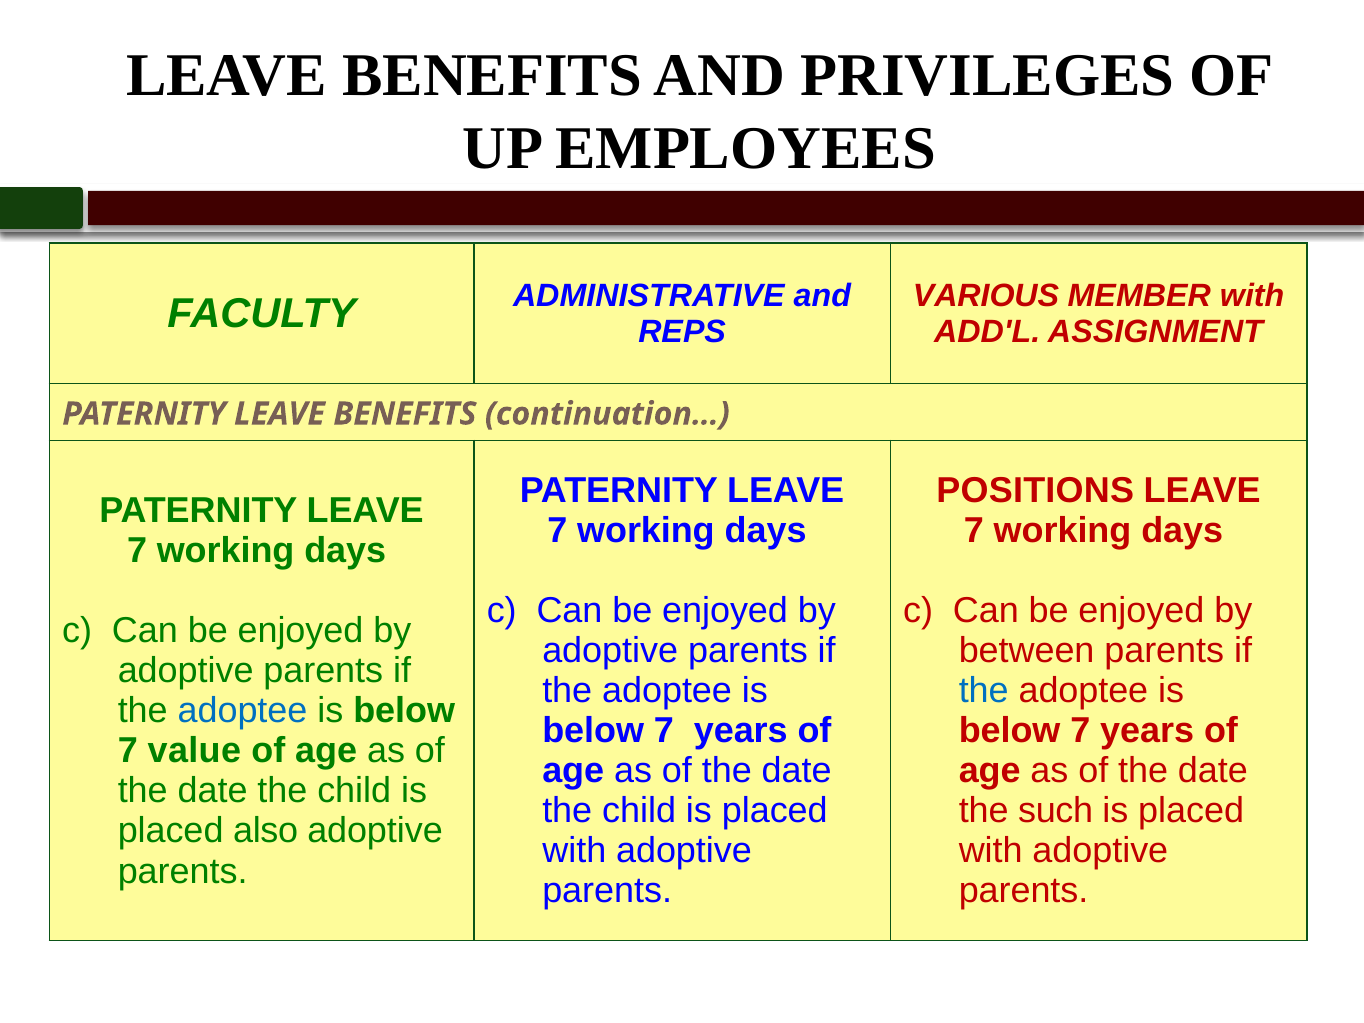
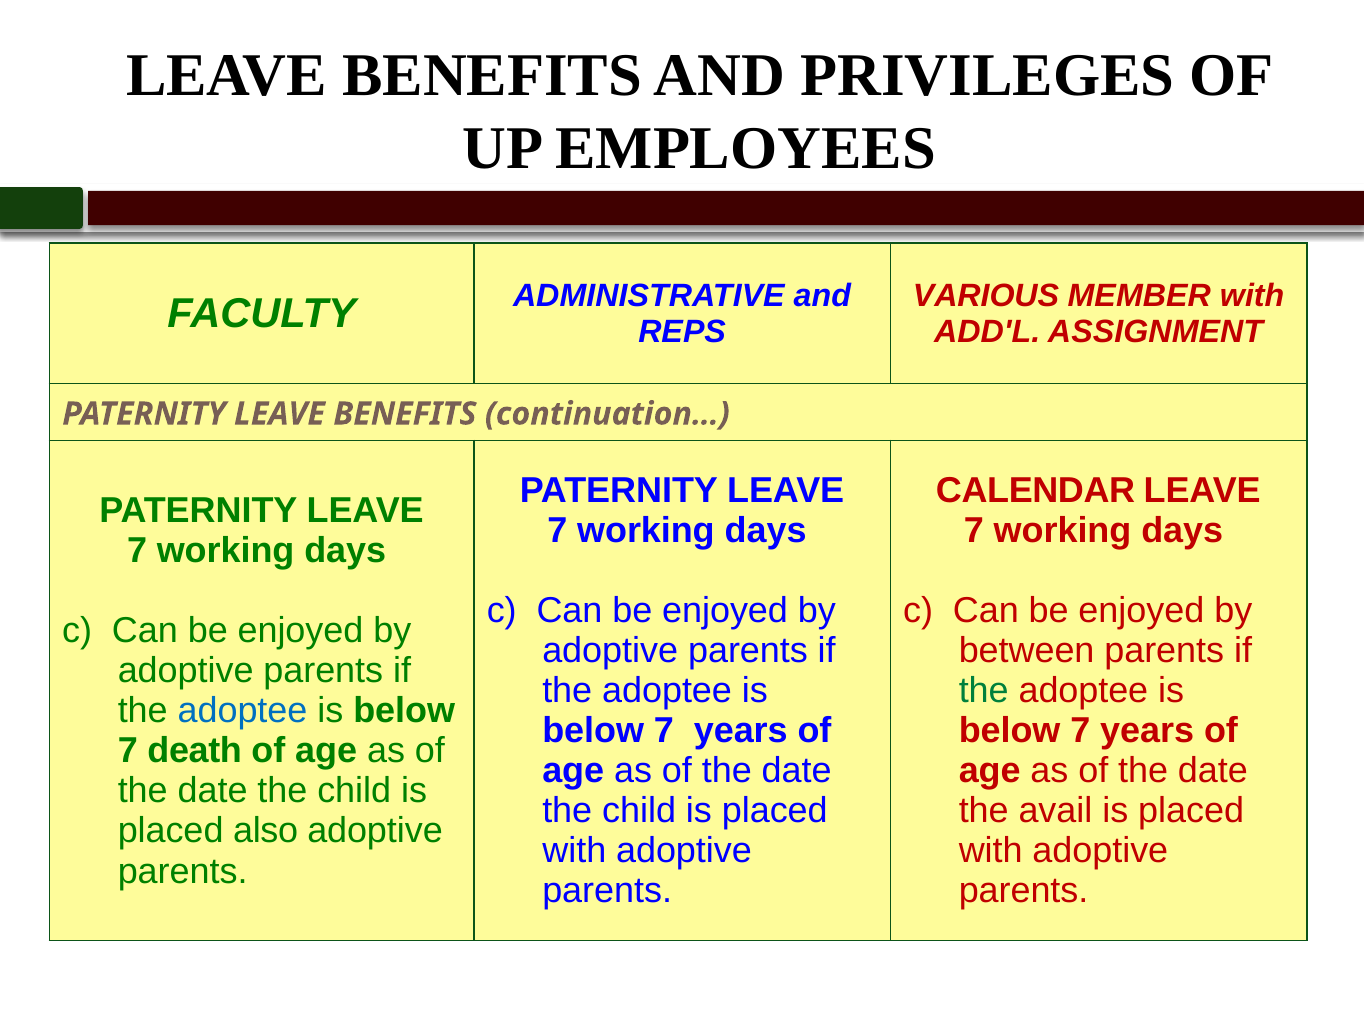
POSITIONS: POSITIONS -> CALENDAR
the at (984, 691) colour: blue -> green
value: value -> death
such: such -> avail
